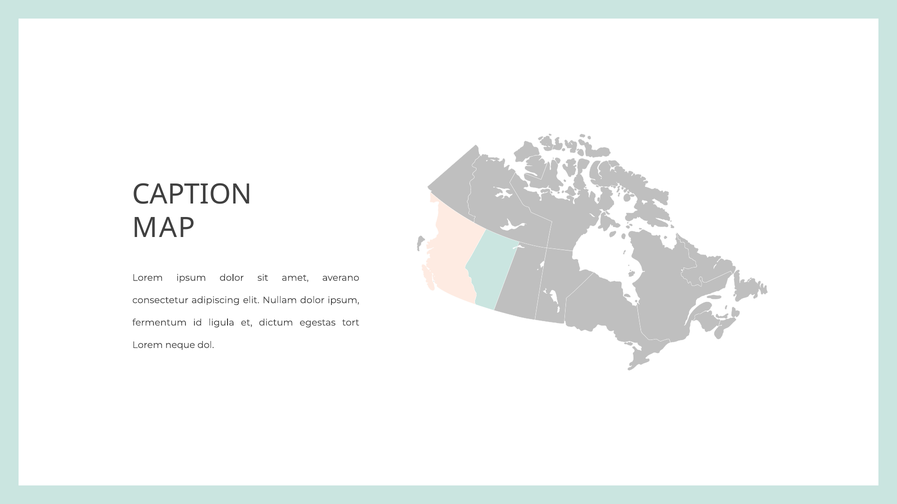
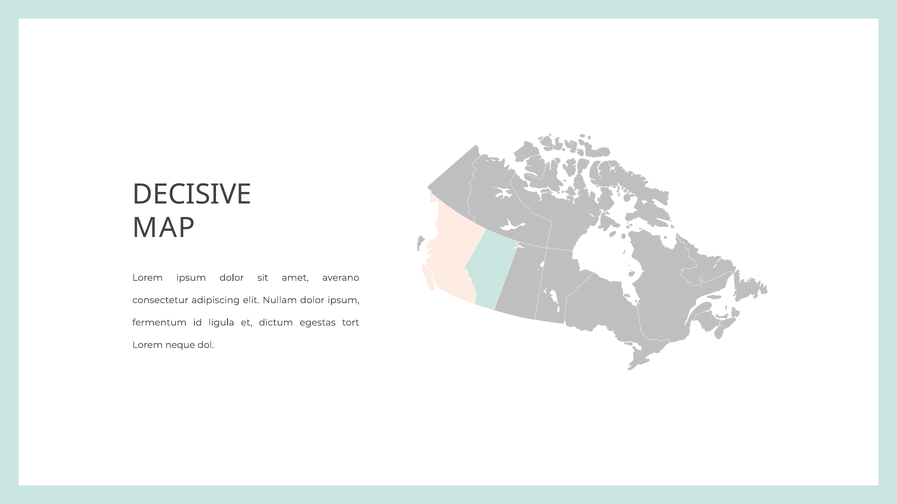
CAPTION: CAPTION -> DECISIVE
